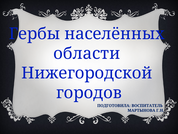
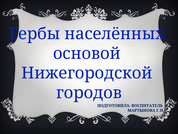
области: области -> основой
